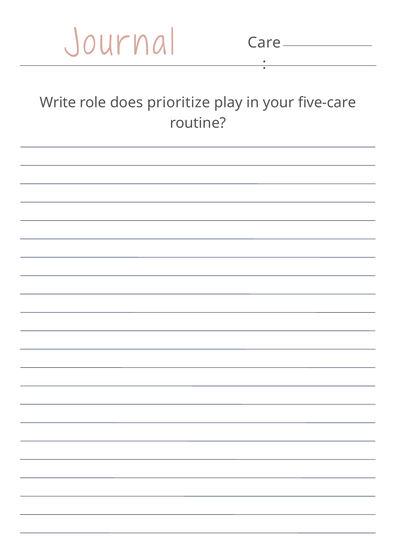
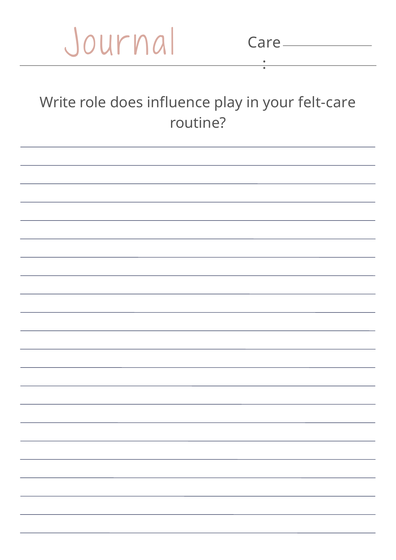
prioritize: prioritize -> influence
five-care: five-care -> felt-care
